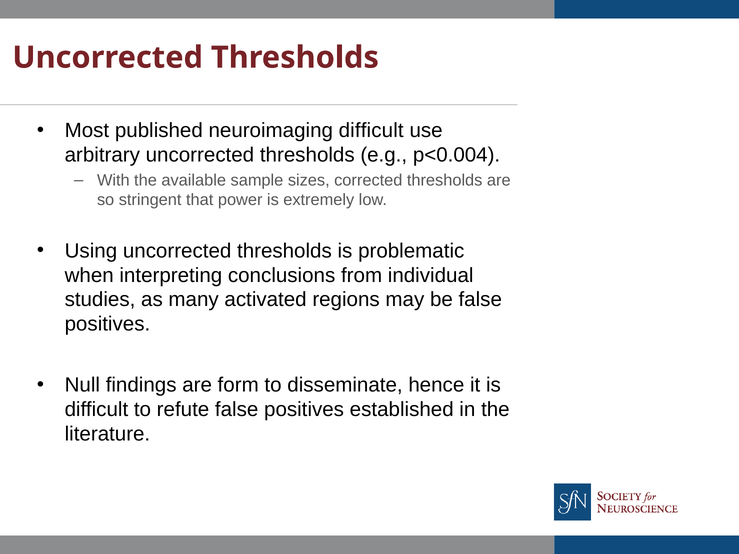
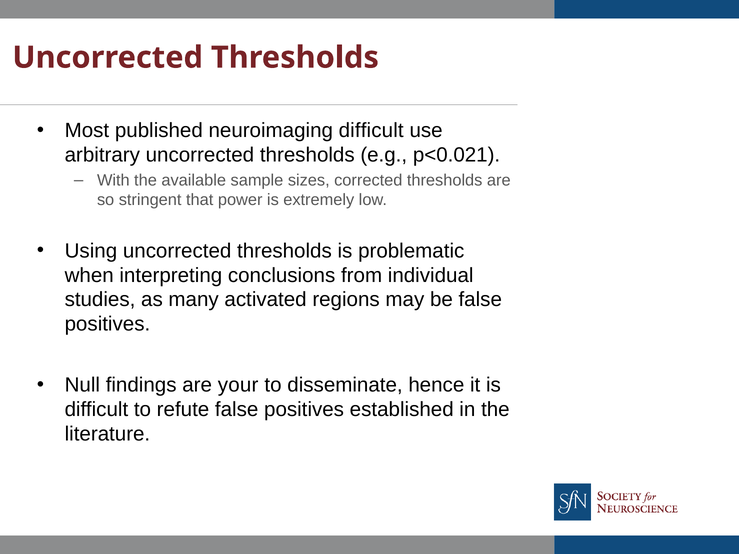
p<0.004: p<0.004 -> p<0.021
form: form -> your
